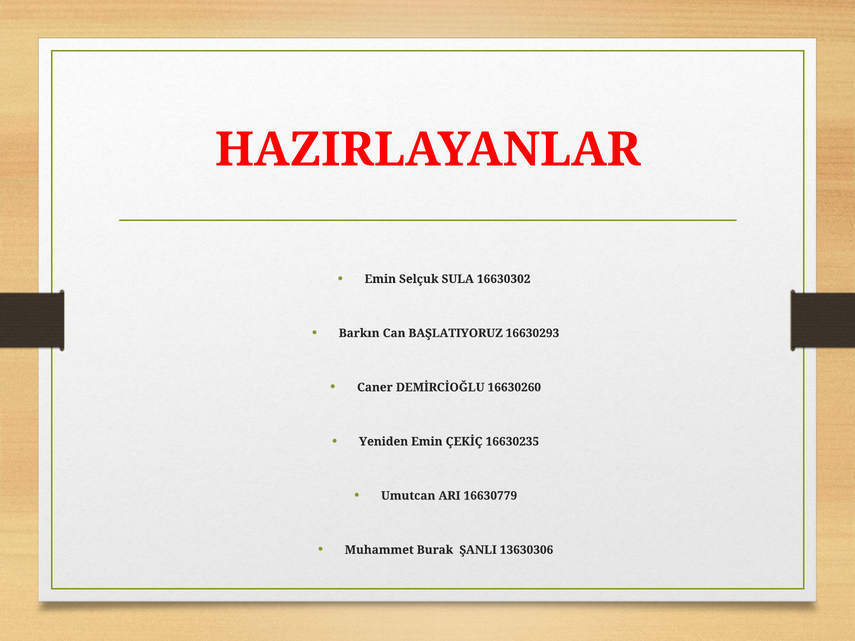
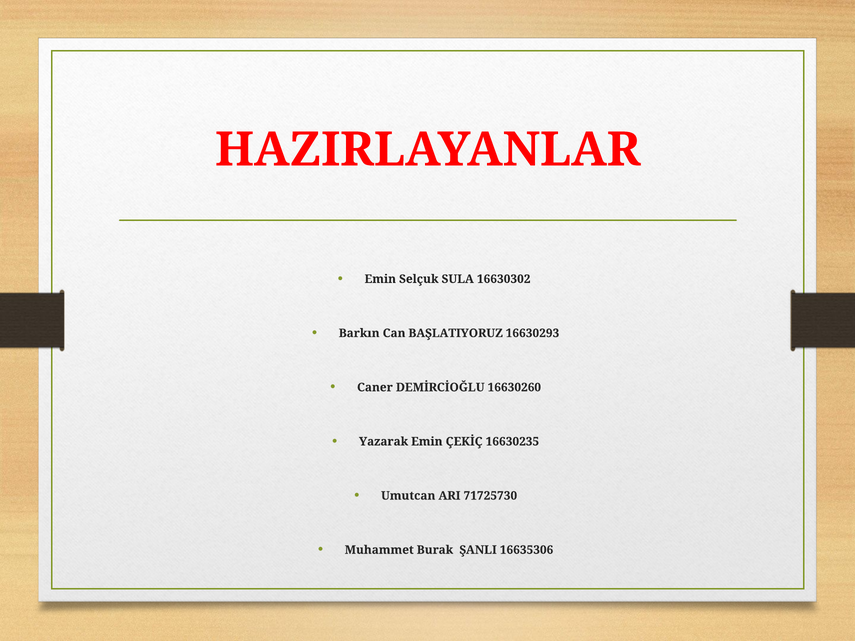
Yeniden: Yeniden -> Yazarak
16630779: 16630779 -> 71725730
13630306: 13630306 -> 16635306
